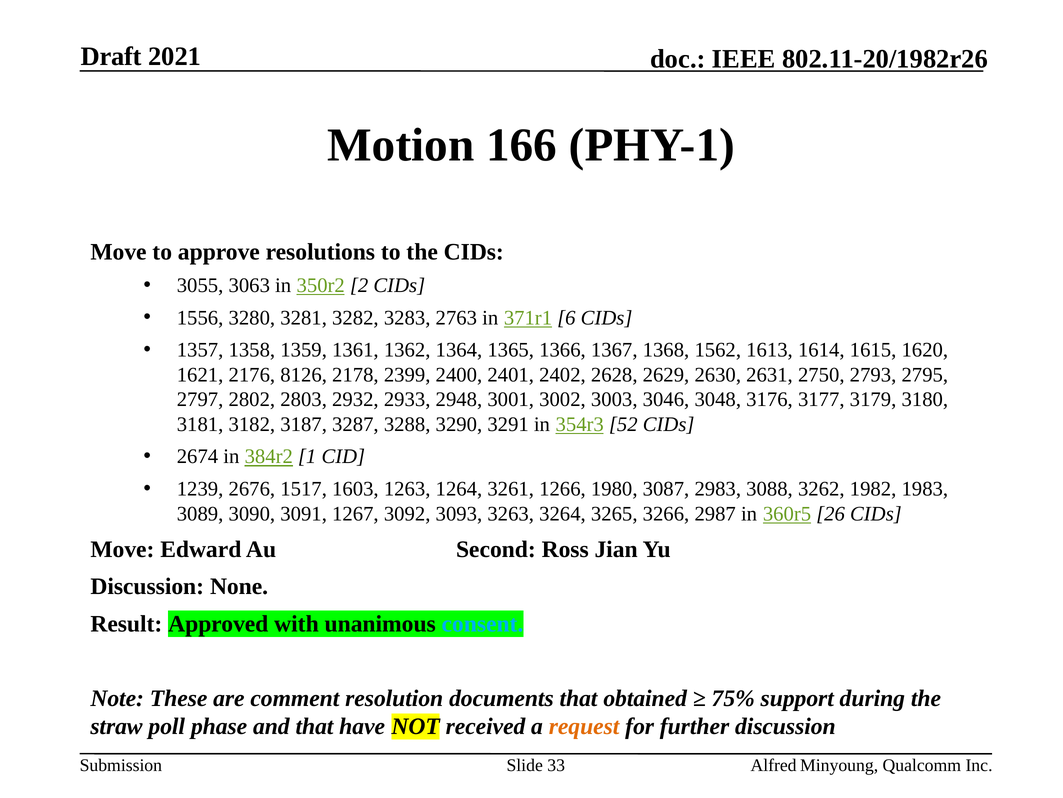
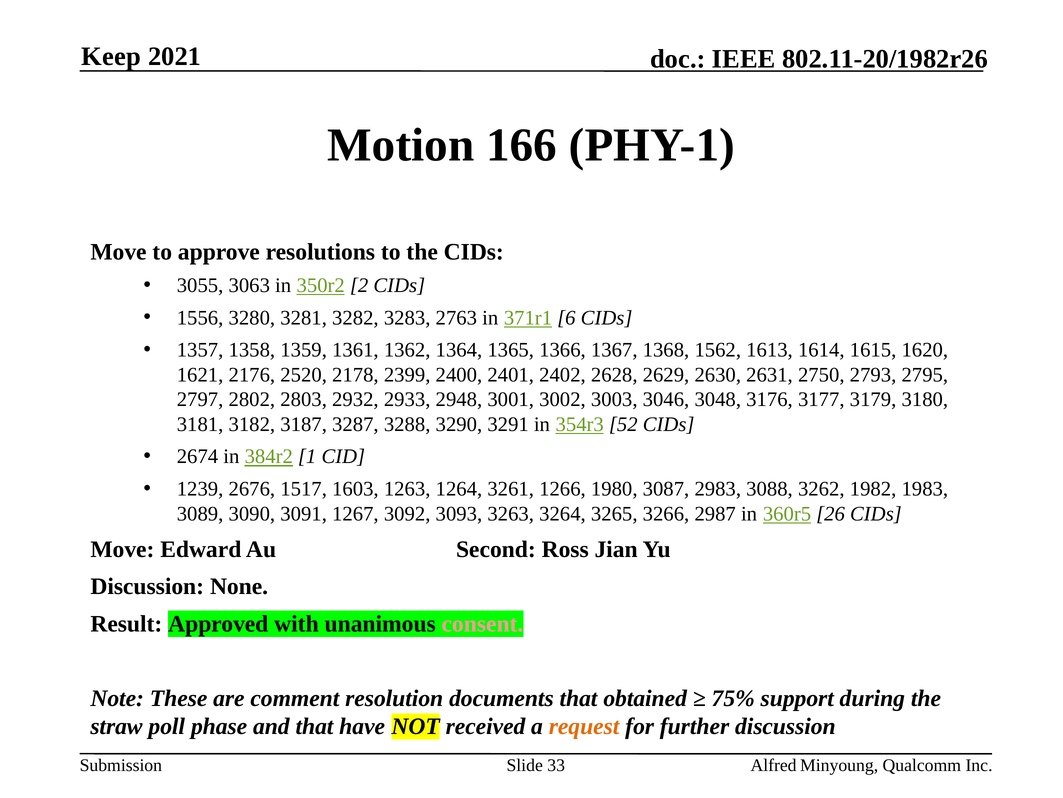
Draft: Draft -> Keep
8126: 8126 -> 2520
consent colour: light blue -> pink
